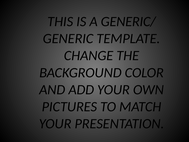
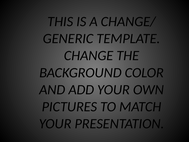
GENERIC/: GENERIC/ -> CHANGE/
